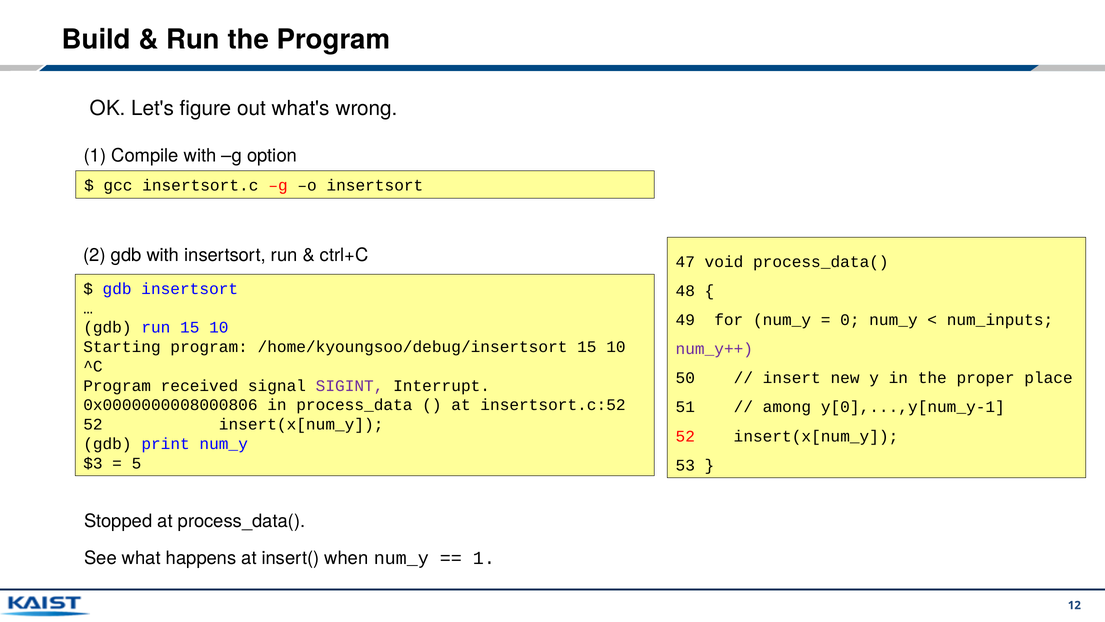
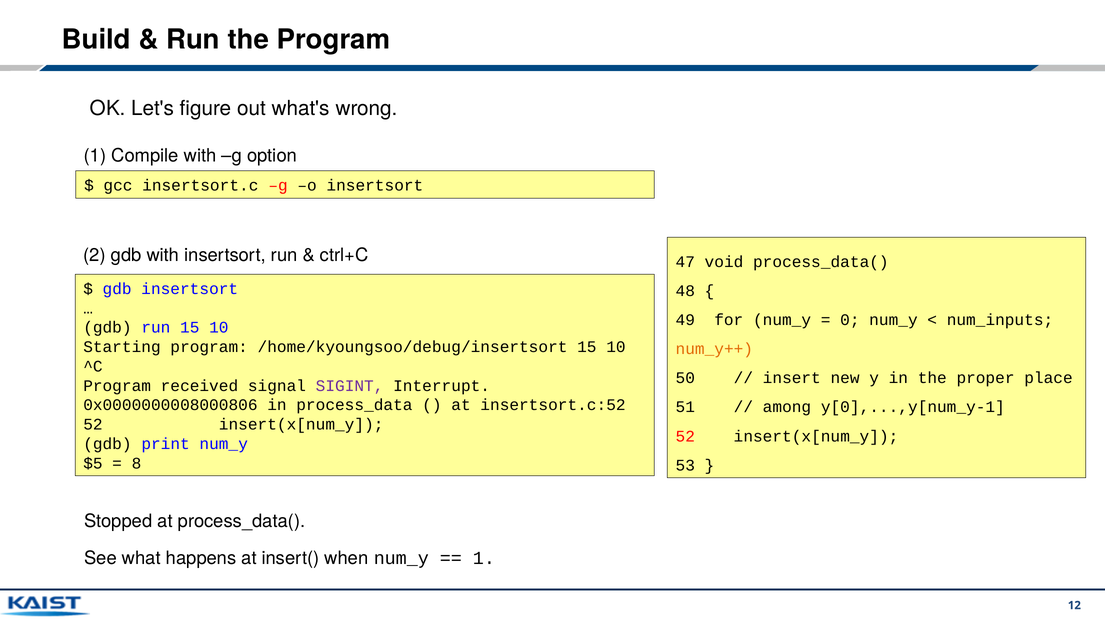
num_y++ colour: purple -> orange
$3: $3 -> $5
5: 5 -> 8
